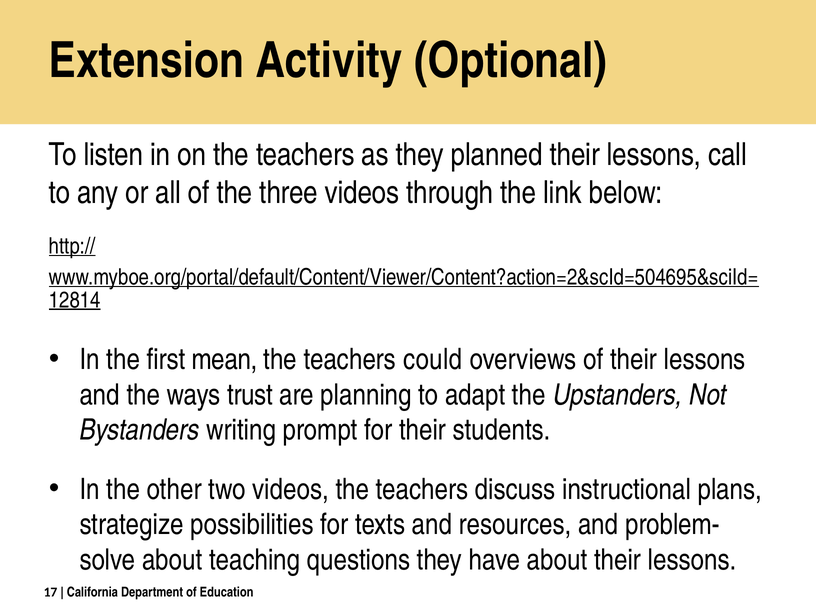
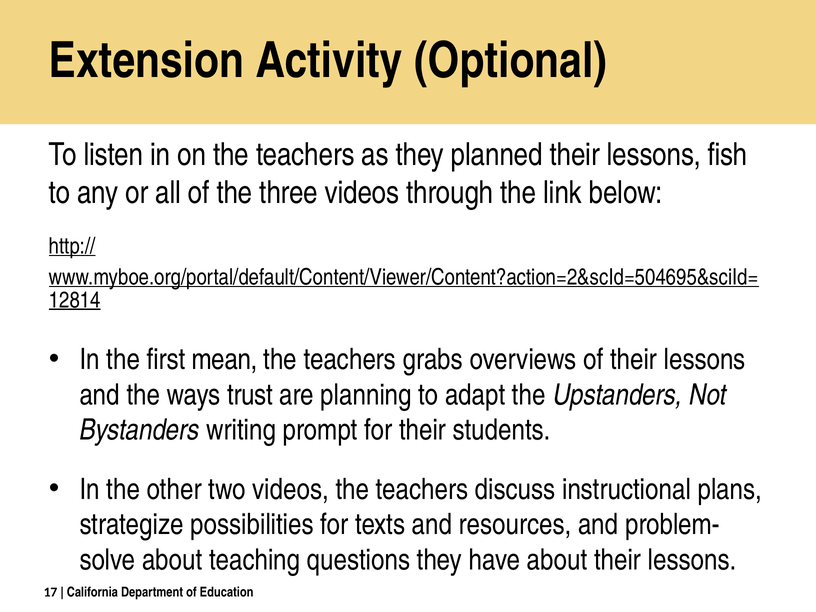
call: call -> fish
could: could -> grabs
